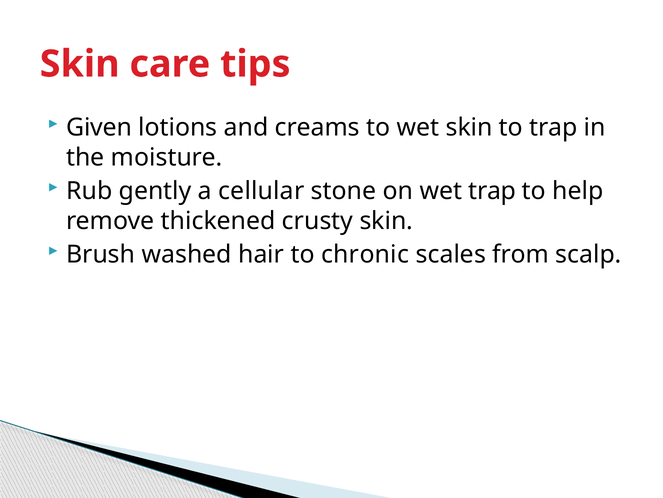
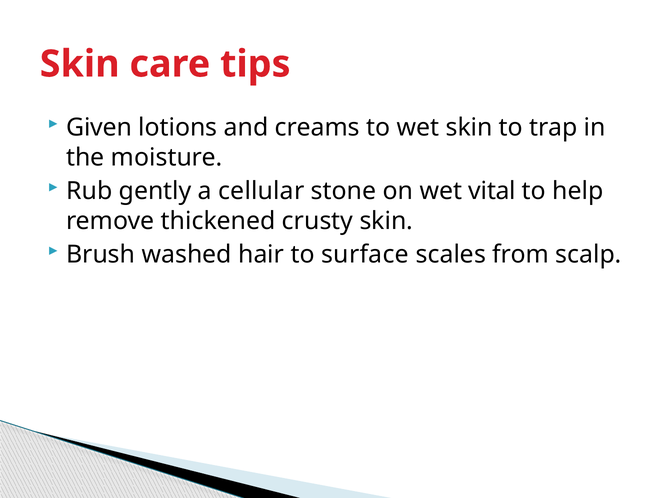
wet trap: trap -> vital
chronic: chronic -> surface
